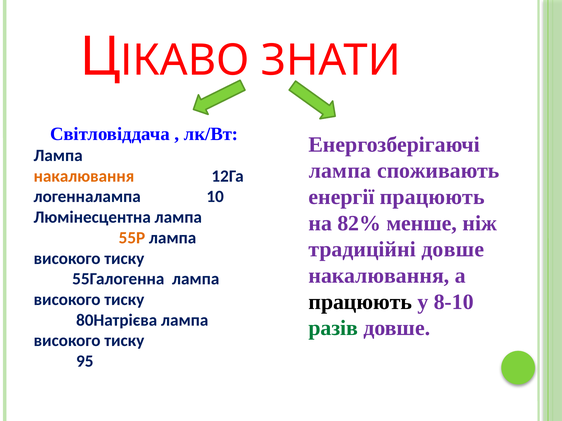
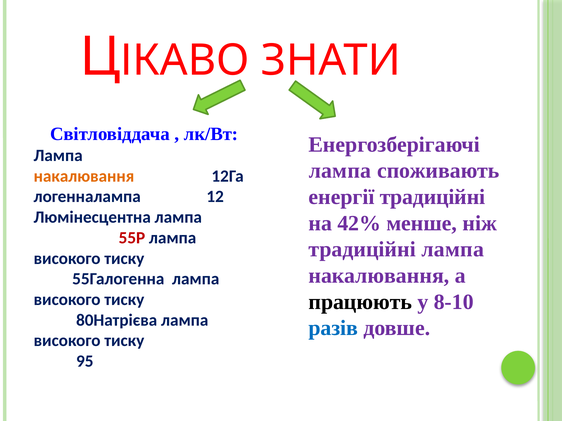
енергії працюють: працюють -> традиційні
10: 10 -> 12
82%: 82% -> 42%
55Р colour: orange -> red
традиційні довше: довше -> лампа
разів colour: green -> blue
